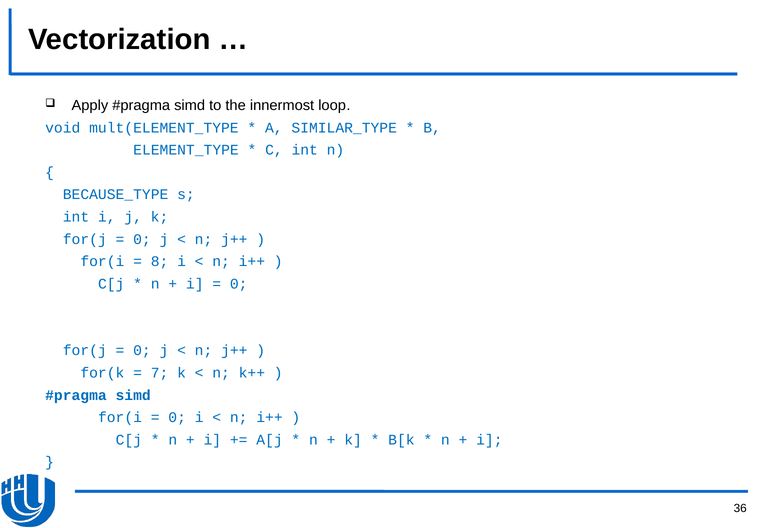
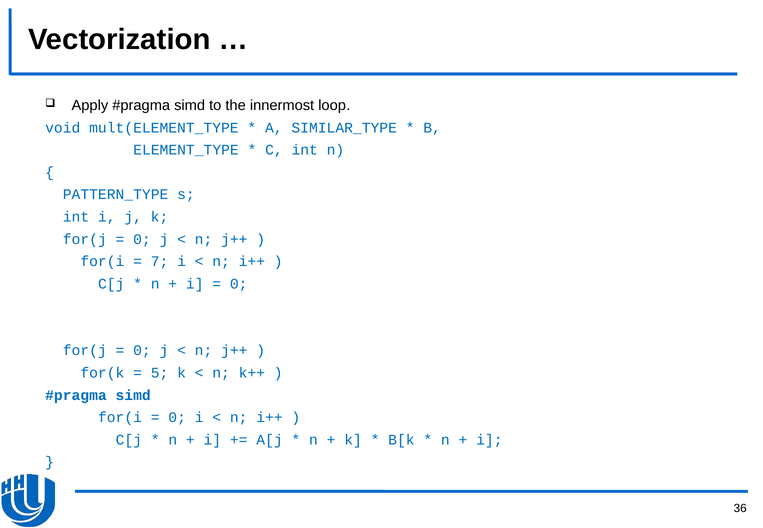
BECAUSE_TYPE: BECAUSE_TYPE -> PATTERN_TYPE
8: 8 -> 7
7: 7 -> 5
